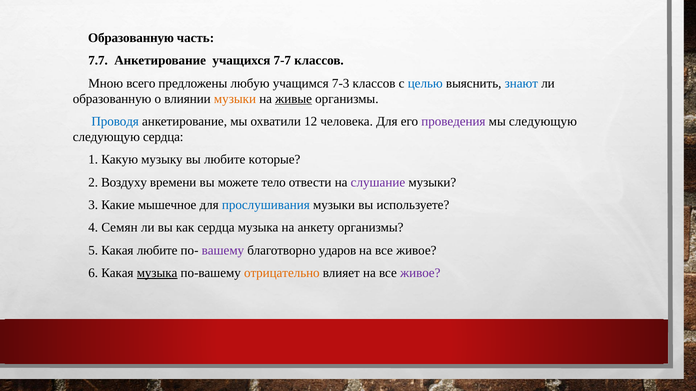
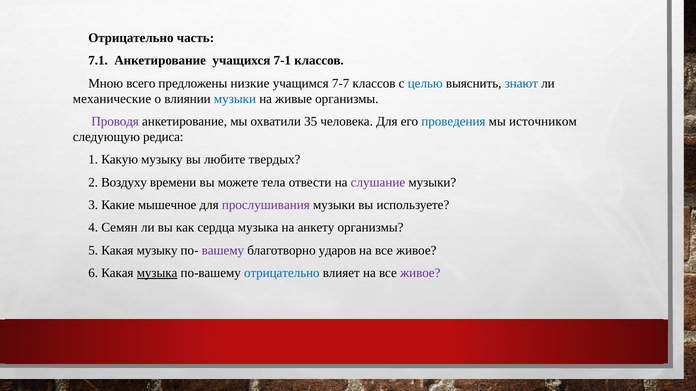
Образованную at (131, 38): Образованную -> Отрицательно
7.7: 7.7 -> 7.1
7-7: 7-7 -> 7-1
любую: любую -> низкие
7-3: 7-3 -> 7-7
образованную at (112, 99): образованную -> механические
музыки at (235, 99) colour: orange -> blue
живые underline: present -> none
Проводя colour: blue -> purple
12: 12 -> 35
проведения colour: purple -> blue
мы следующую: следующую -> источником
следующую сердца: сердца -> редиса
которые: которые -> твердых
тело: тело -> тела
прослушивания colour: blue -> purple
Какая любите: любите -> музыку
отрицательно at (282, 273) colour: orange -> blue
